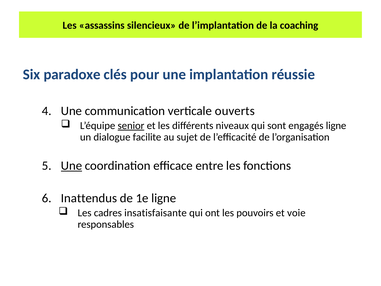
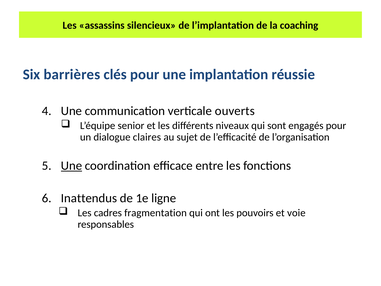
paradoxe: paradoxe -> barrières
senior underline: present -> none
engagés ligne: ligne -> pour
facilite: facilite -> claires
insatisfaisante: insatisfaisante -> fragmentation
